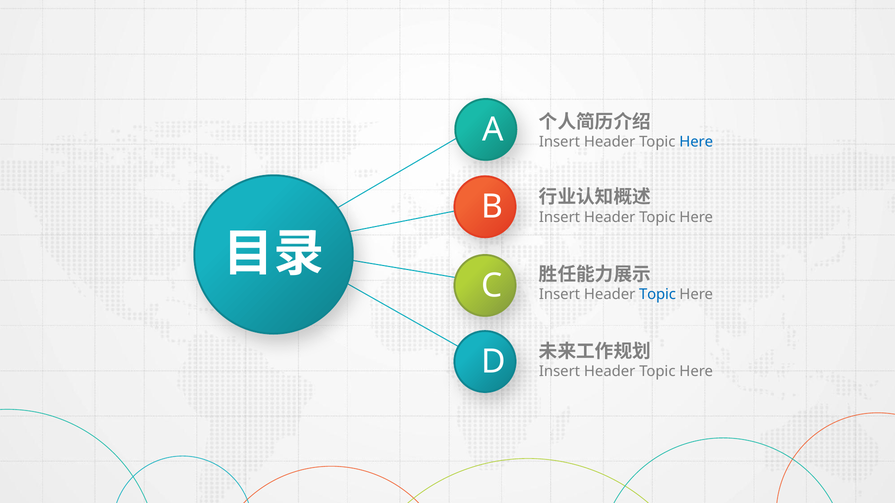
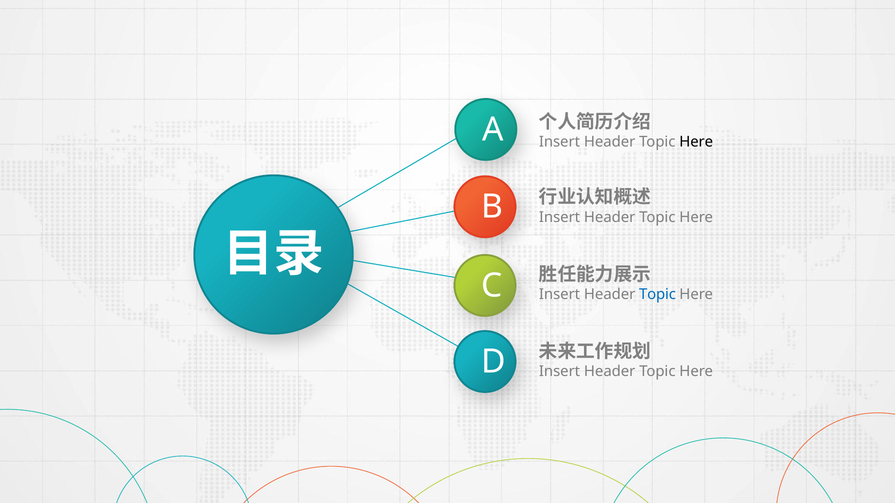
Here at (696, 142) colour: blue -> black
